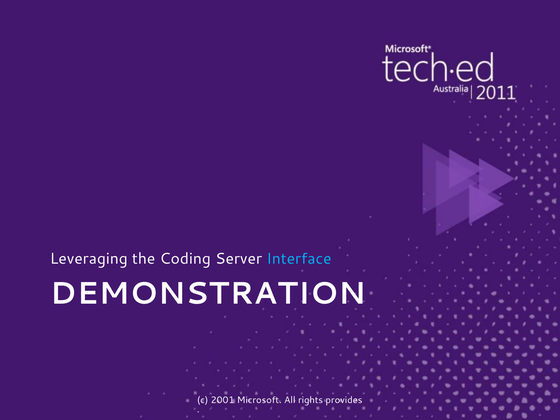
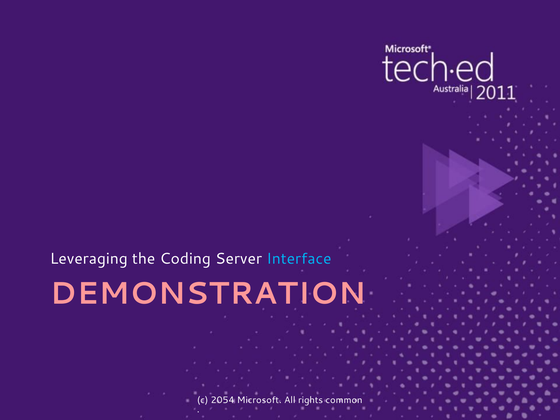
DEMONSTRATION colour: white -> pink
2001: 2001 -> 2054
provides: provides -> common
